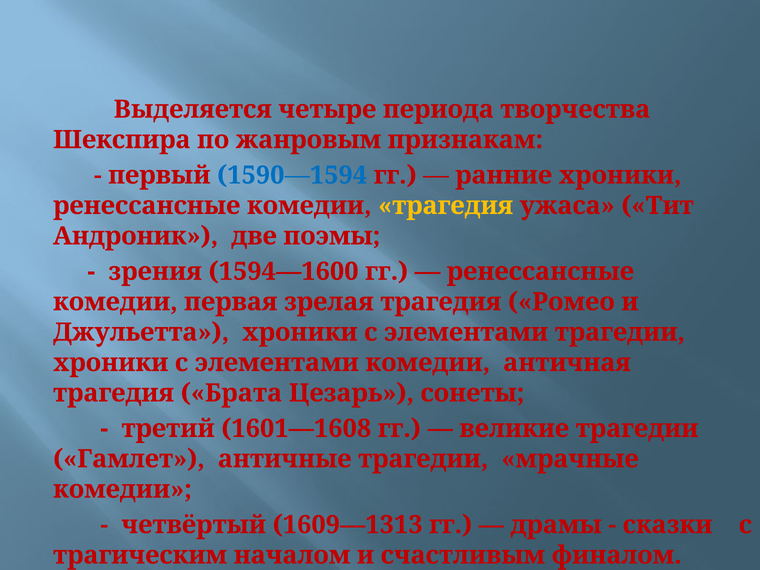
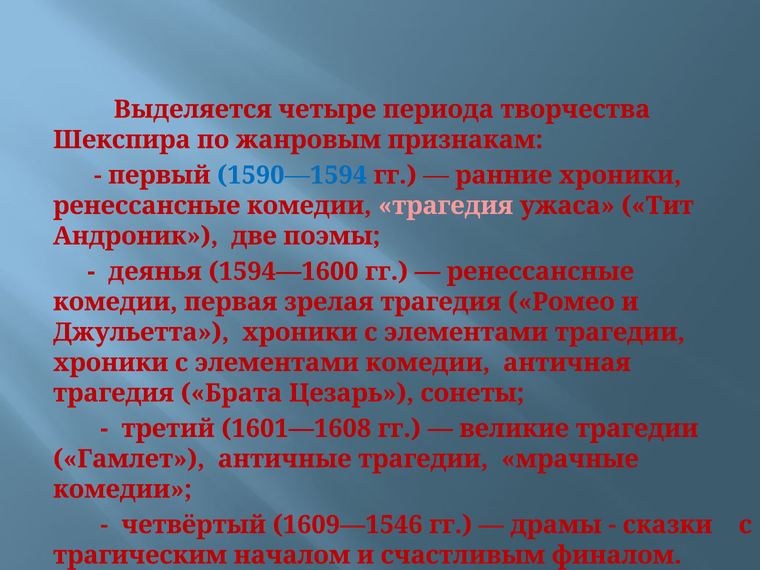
трагедия at (446, 206) colour: yellow -> pink
зрения: зрения -> деянья
1609—1313: 1609—1313 -> 1609—1546
